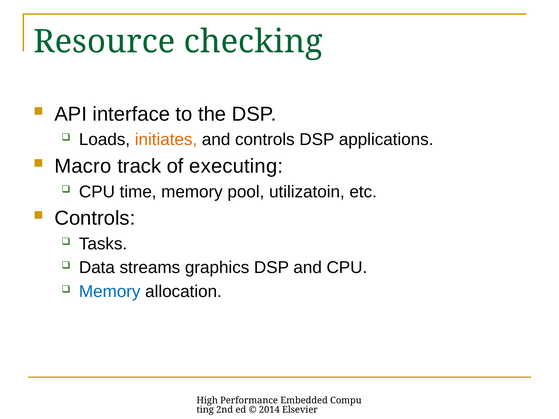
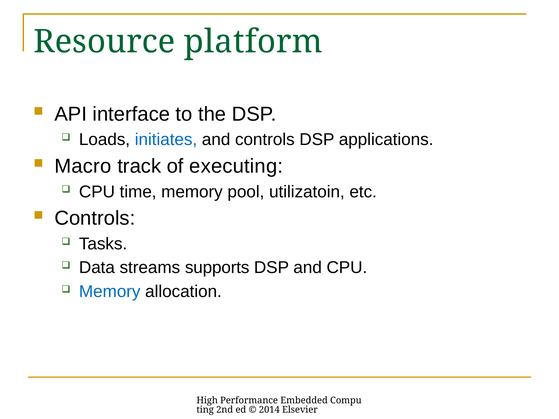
checking: checking -> platform
initiates colour: orange -> blue
graphics: graphics -> supports
